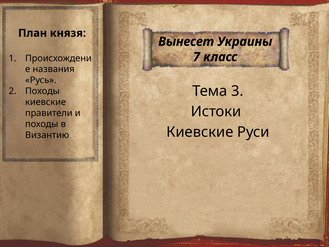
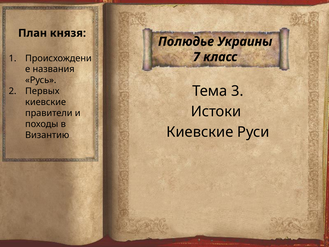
Вынесет: Вынесет -> Полюдье
Походы at (42, 91): Походы -> Первых
